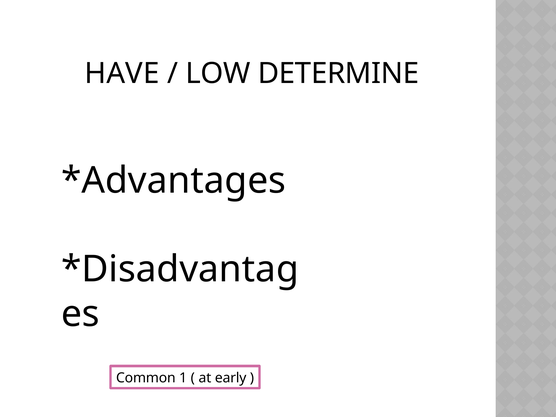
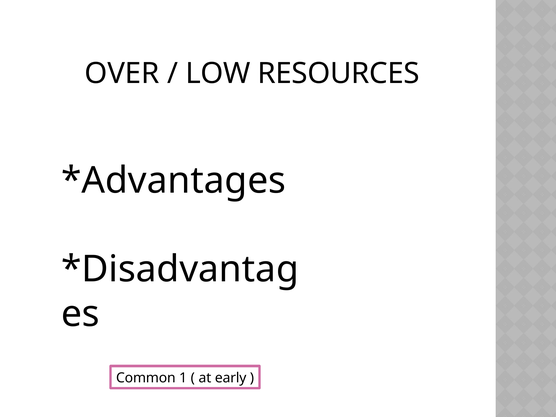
HAVE: HAVE -> OVER
DETERMINE: DETERMINE -> RESOURCES
